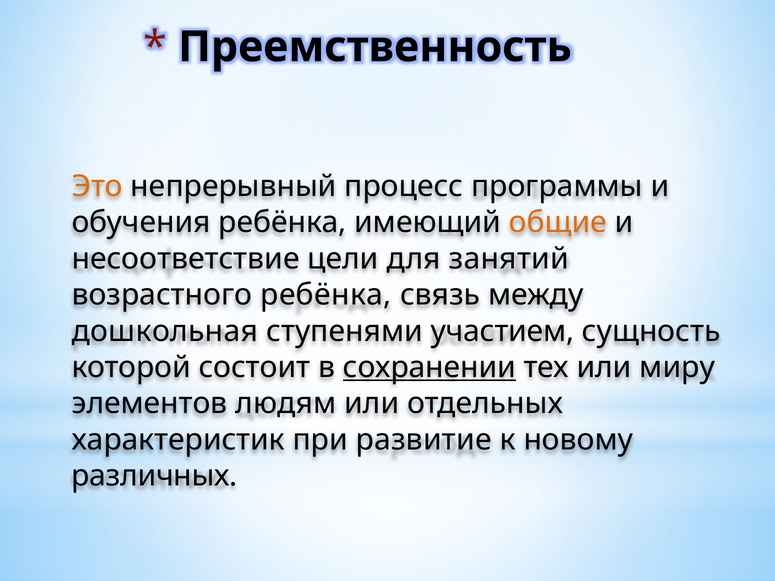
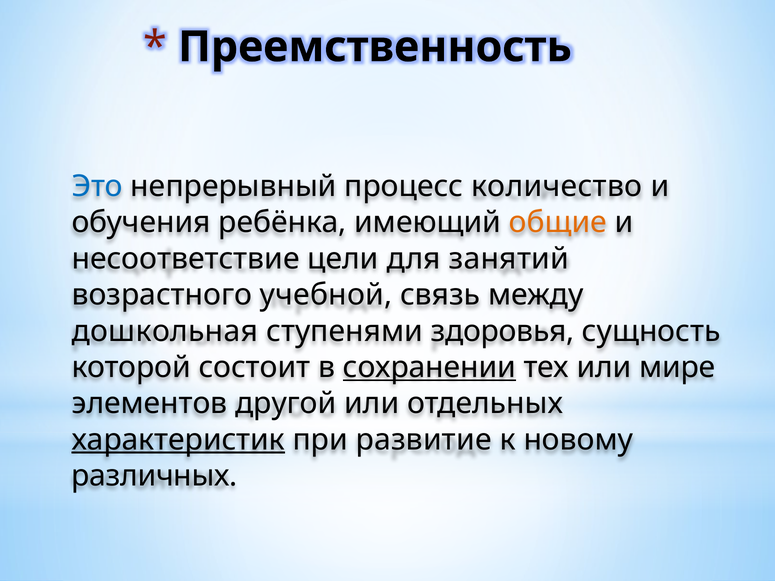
Это colour: orange -> blue
программы: программы -> количество
возрастного ребёнка: ребёнка -> учебной
участием: участием -> здоровья
миру: миру -> мире
людям: людям -> другой
характеристик underline: none -> present
